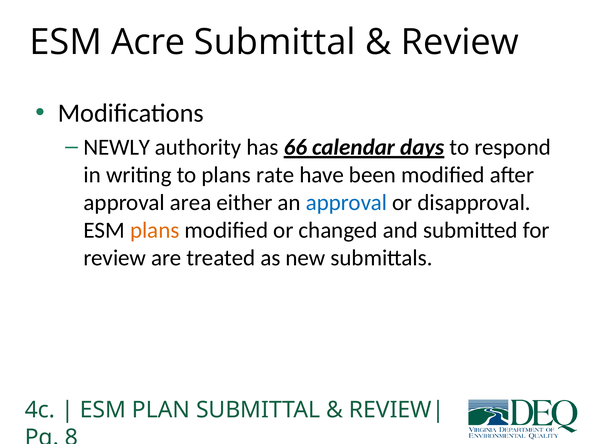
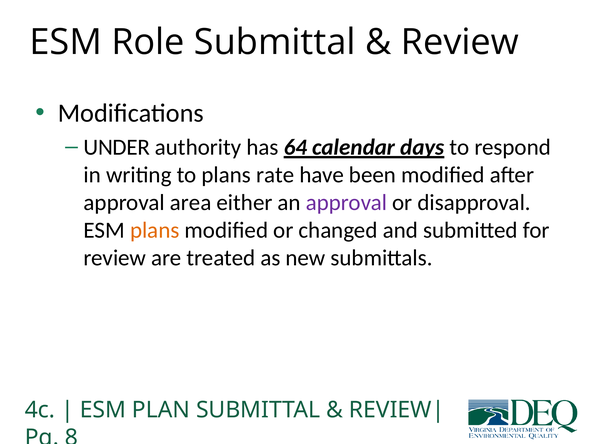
Acre: Acre -> Role
NEWLY: NEWLY -> UNDER
66: 66 -> 64
approval at (347, 203) colour: blue -> purple
